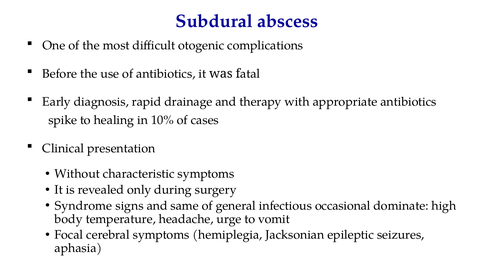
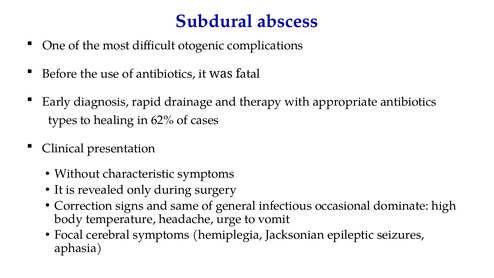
spike: spike -> types
10%: 10% -> 62%
Syndrome: Syndrome -> Correction
